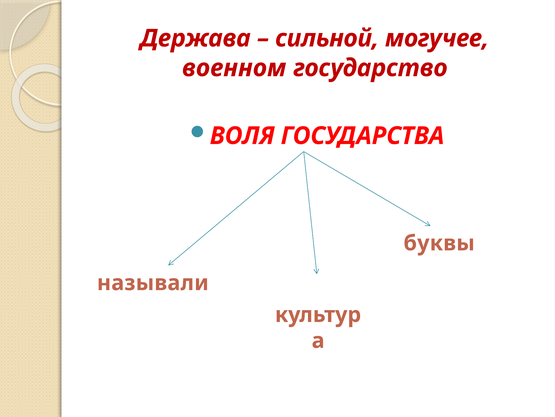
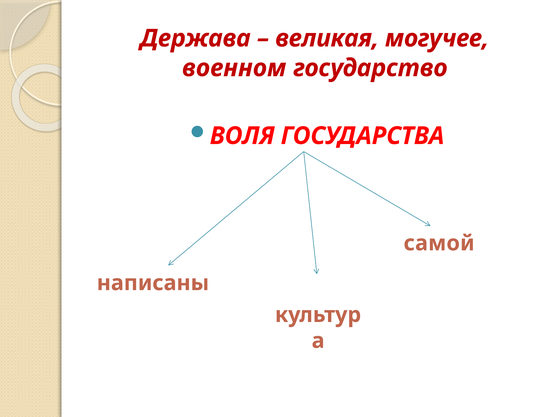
сильной: сильной -> великая
буквы: буквы -> самой
называли: называли -> написаны
